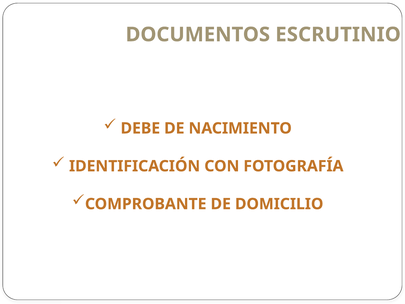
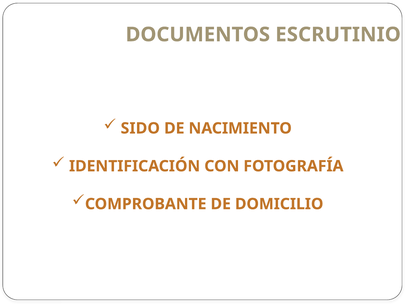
DEBE: DEBE -> SIDO
